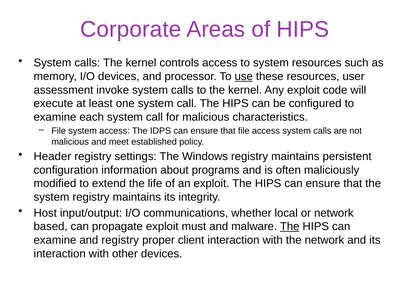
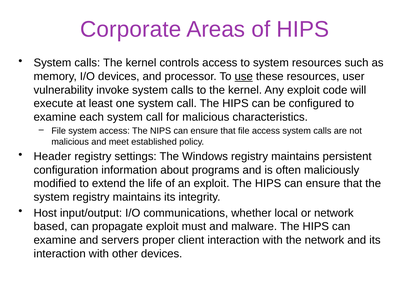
assessment: assessment -> vulnerability
IDPS: IDPS -> NIPS
The at (290, 226) underline: present -> none
and registry: registry -> servers
